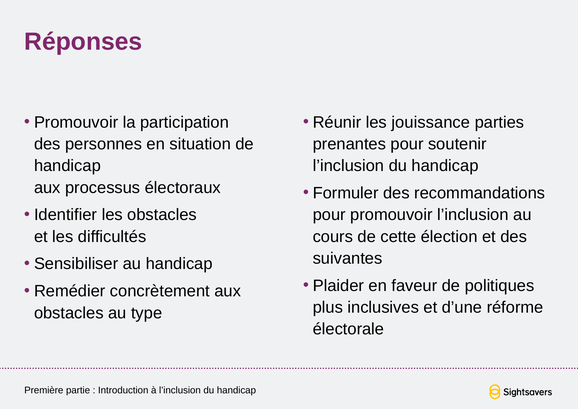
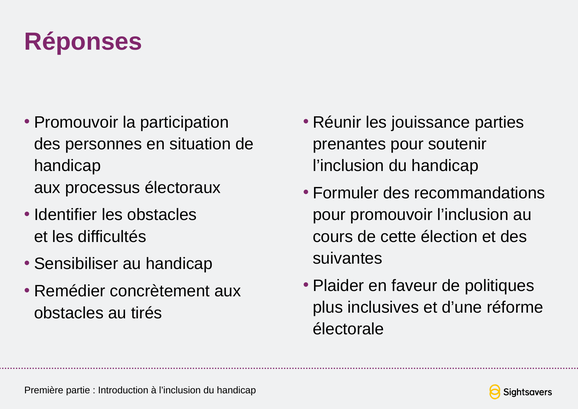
type: type -> tirés
